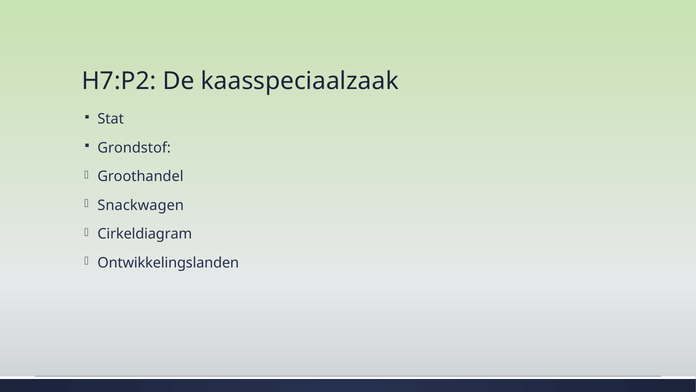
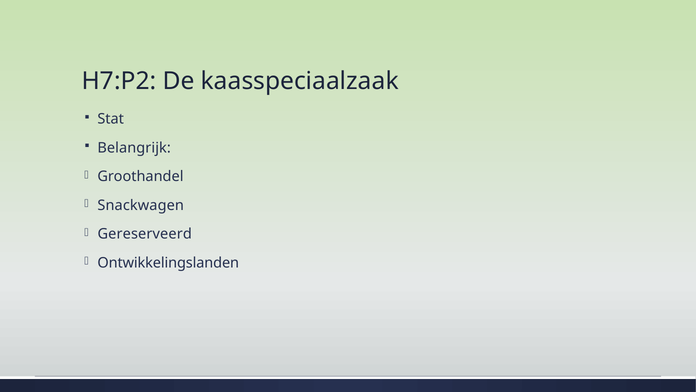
Grondstof: Grondstof -> Belangrijk
Cirkeldiagram: Cirkeldiagram -> Gereserveerd
